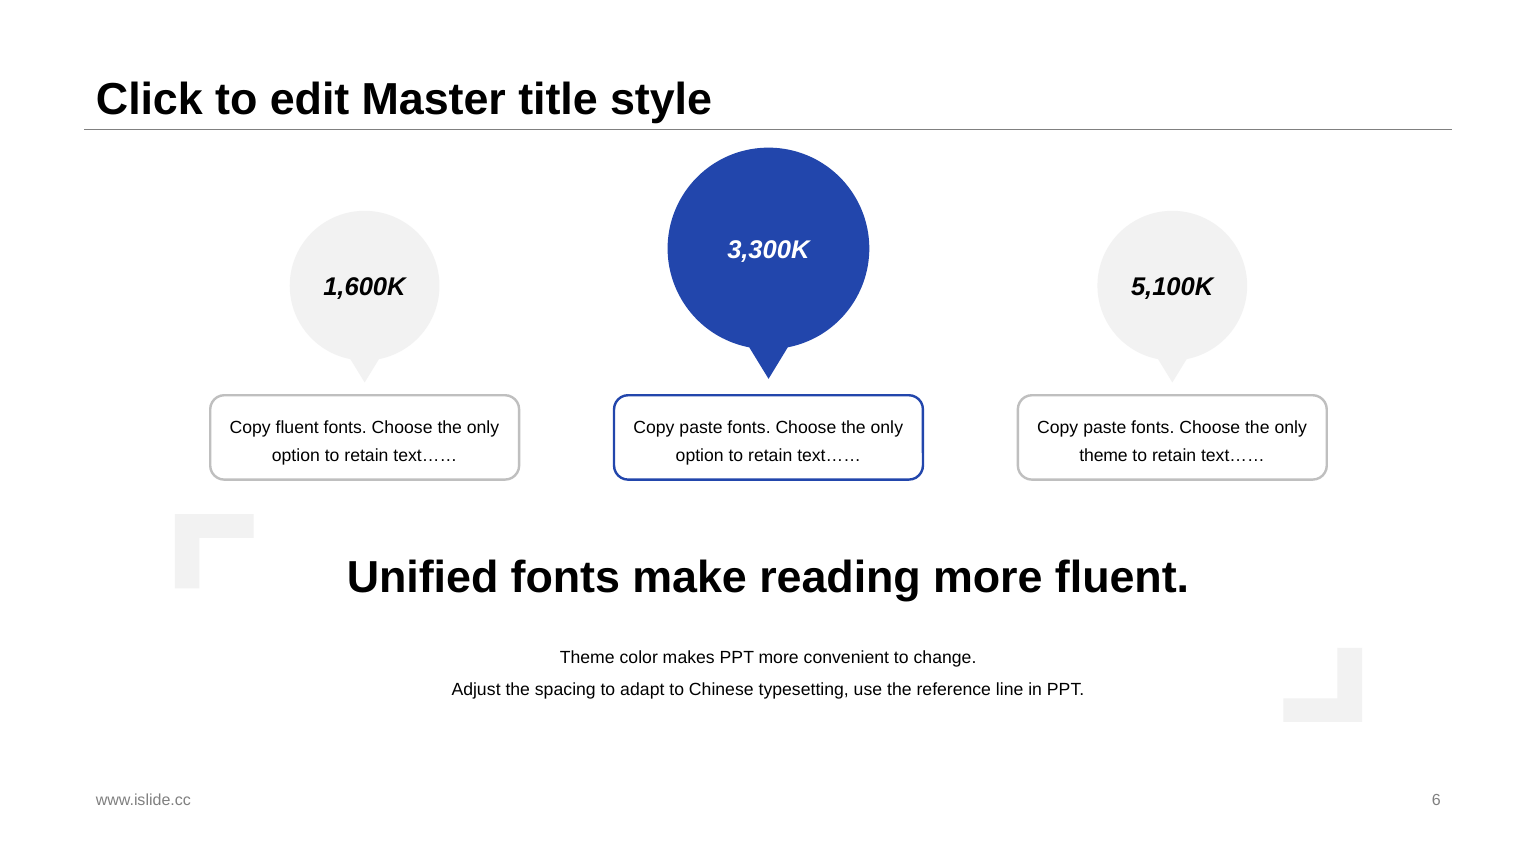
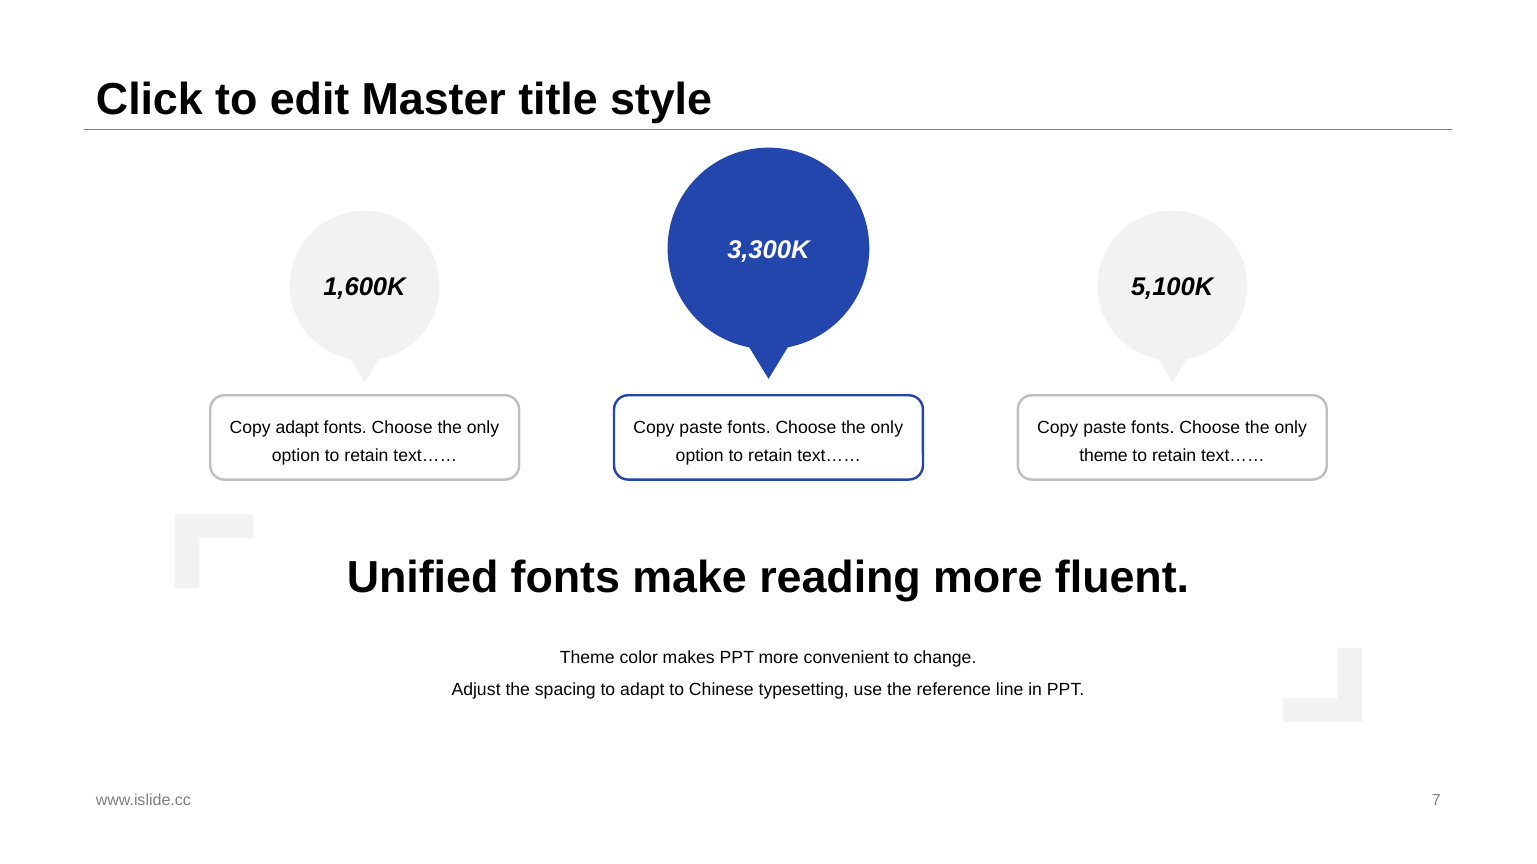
Copy fluent: fluent -> adapt
6: 6 -> 7
